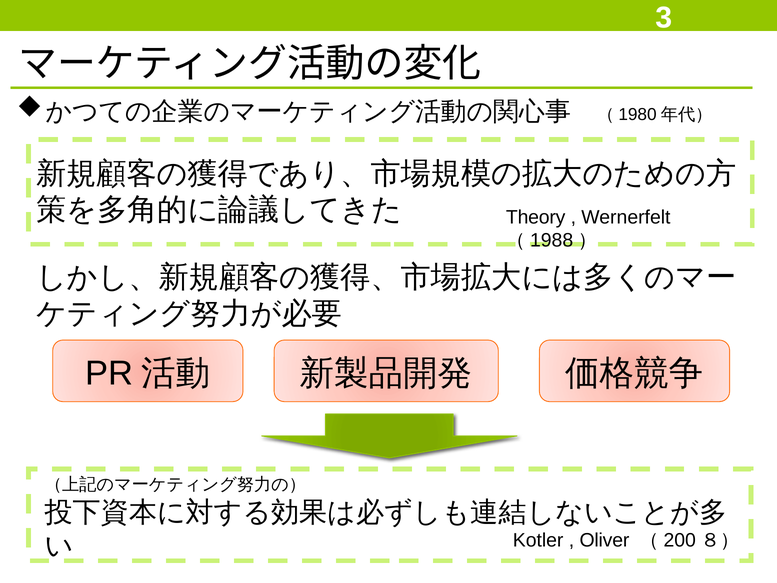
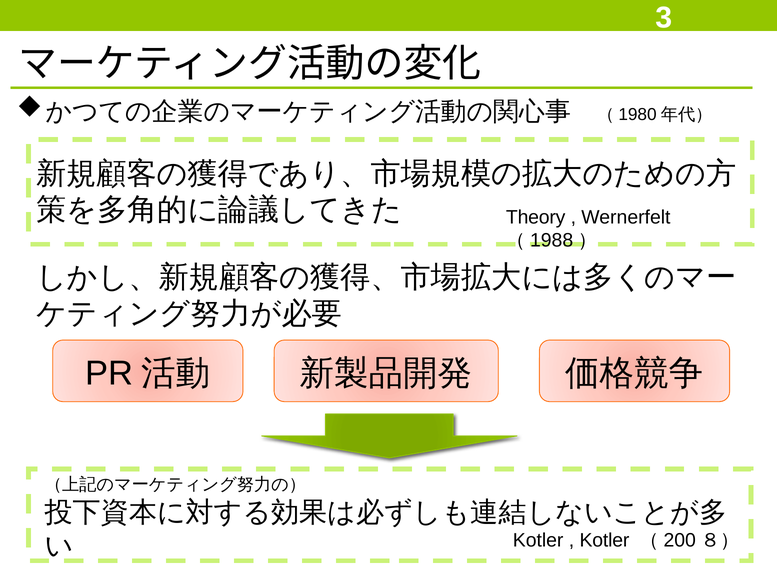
Oliver at (604, 540): Oliver -> Kotler
